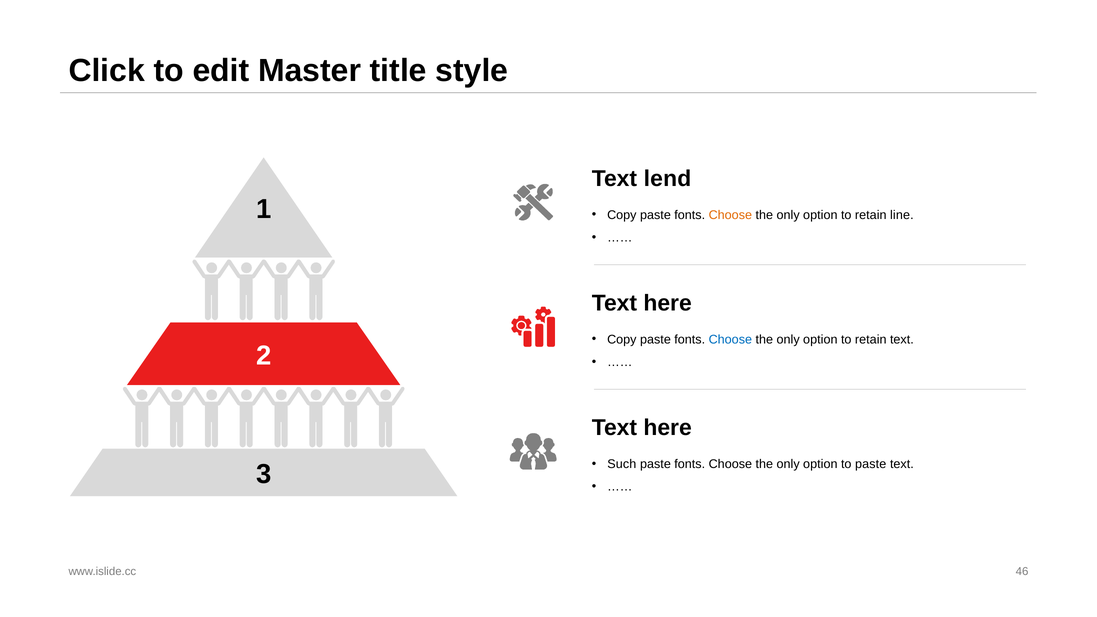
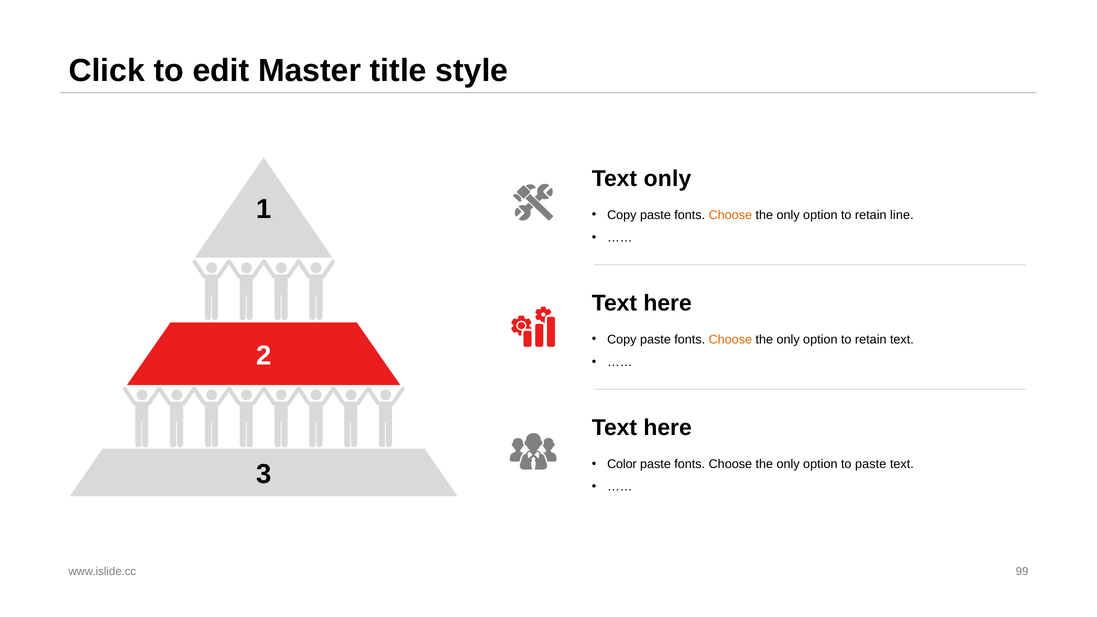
Text lend: lend -> only
Choose at (730, 340) colour: blue -> orange
Such: Such -> Color
46: 46 -> 99
